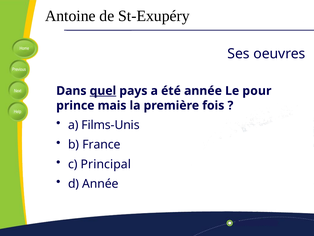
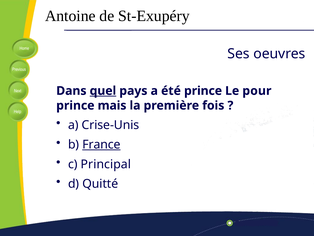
été année: année -> prince
Films-Unis: Films-Unis -> Crise-Unis
France underline: none -> present
d Année: Année -> Quitté
